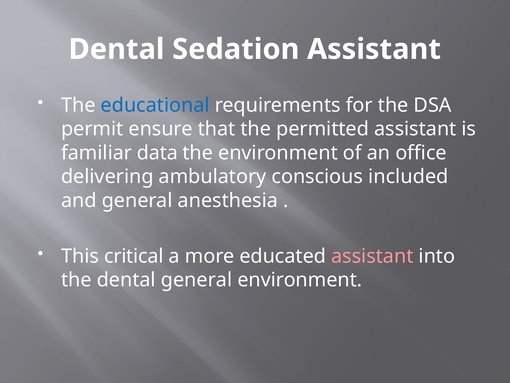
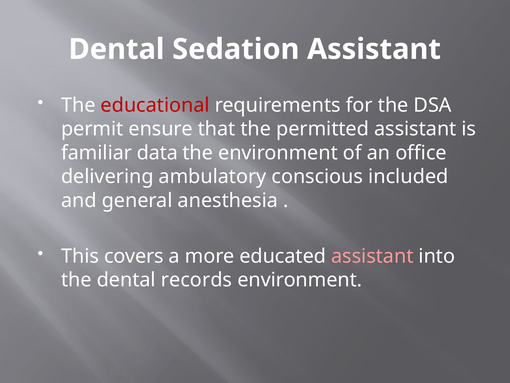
educational colour: blue -> red
critical: critical -> covers
dental general: general -> records
